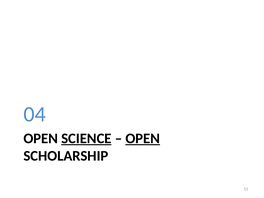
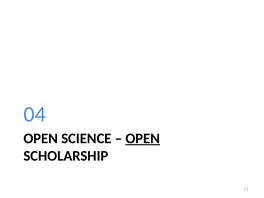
SCIENCE underline: present -> none
